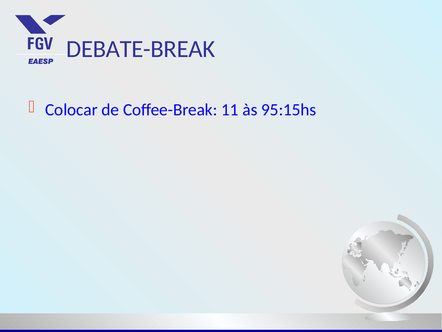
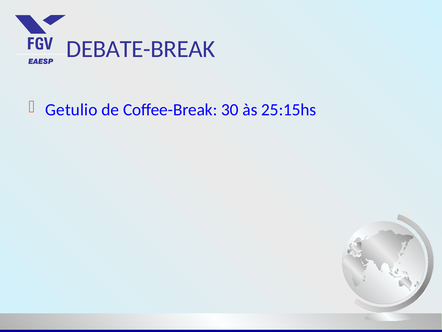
Colocar: Colocar -> Getulio
11: 11 -> 30
95:15hs: 95:15hs -> 25:15hs
